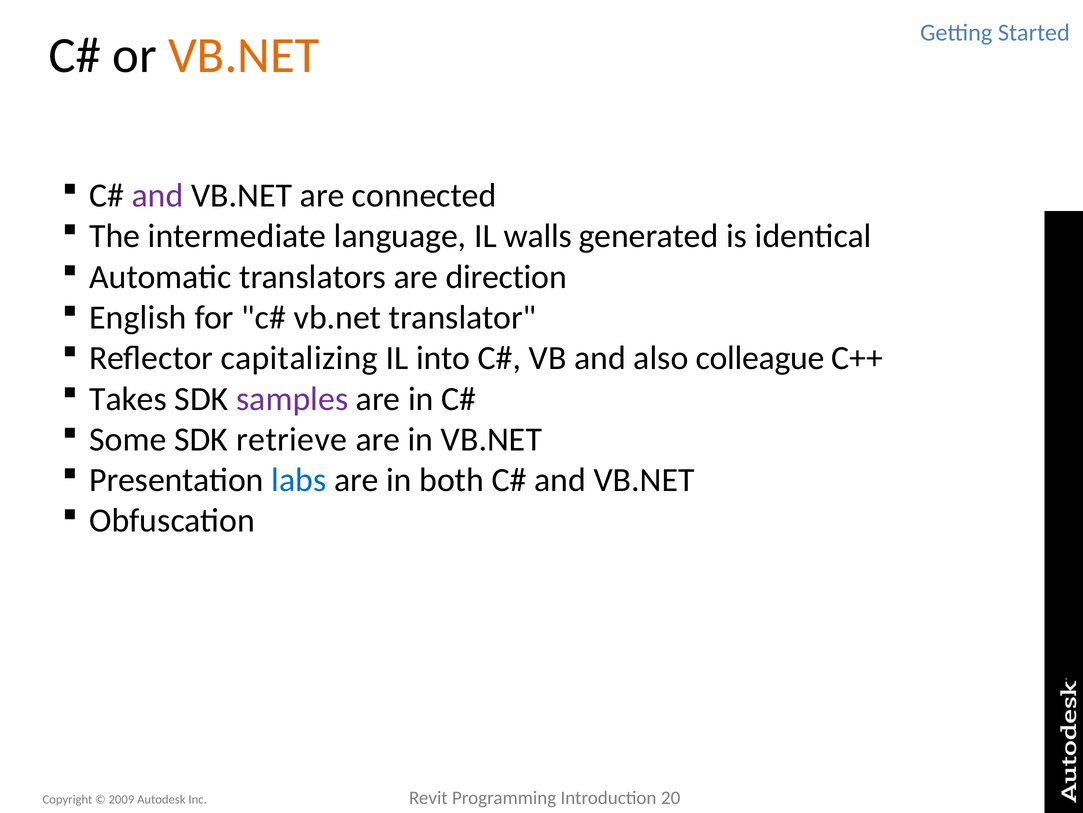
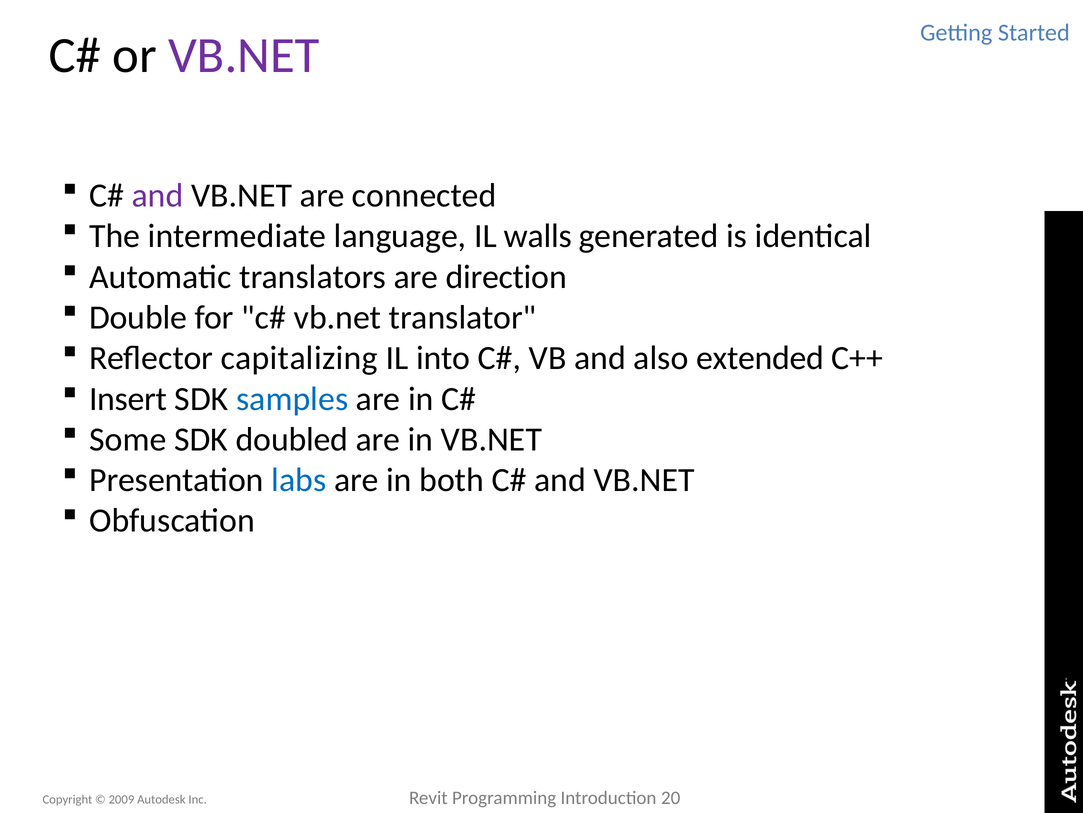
VB.NET at (244, 56) colour: orange -> purple
English: English -> Double
colleague: colleague -> extended
Takes: Takes -> Insert
samples colour: purple -> blue
retrieve: retrieve -> doubled
